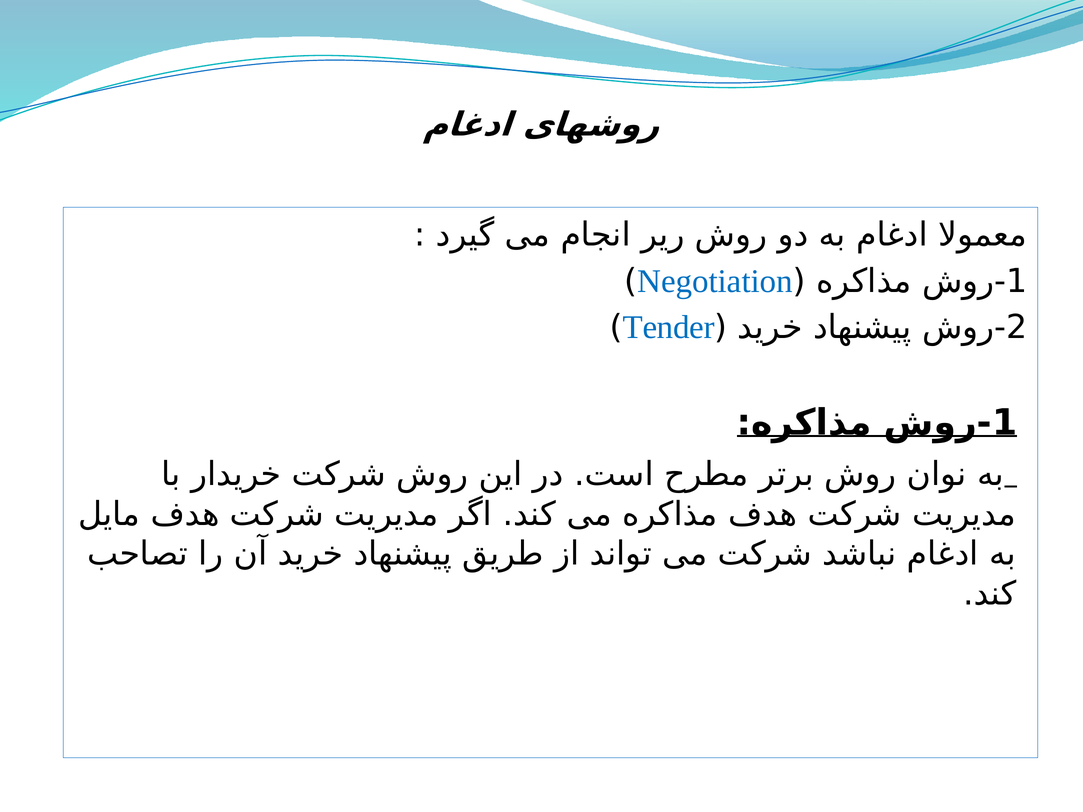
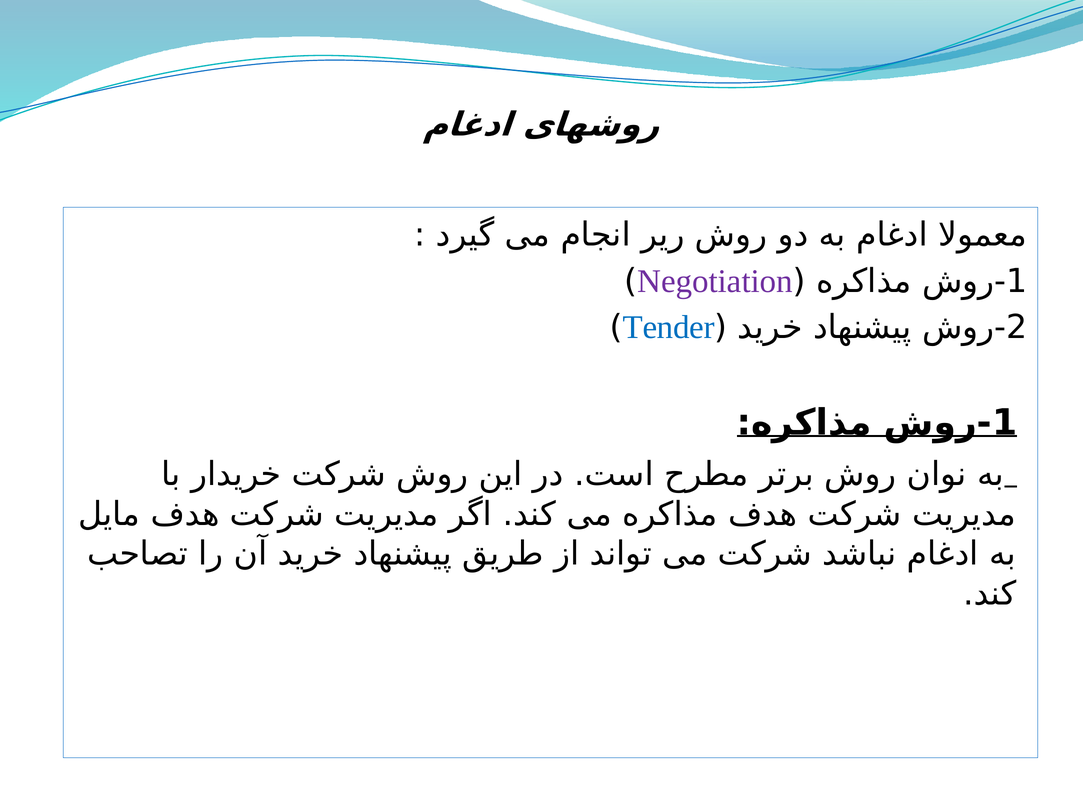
Negotiation colour: blue -> purple
